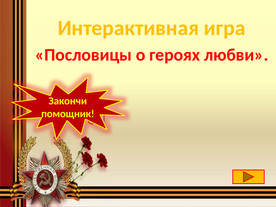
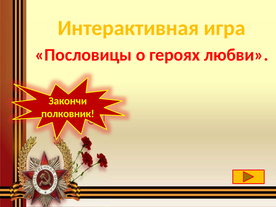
помощник: помощник -> полковник
